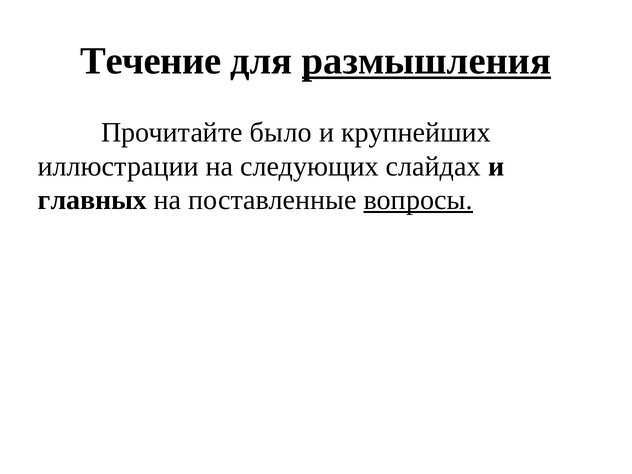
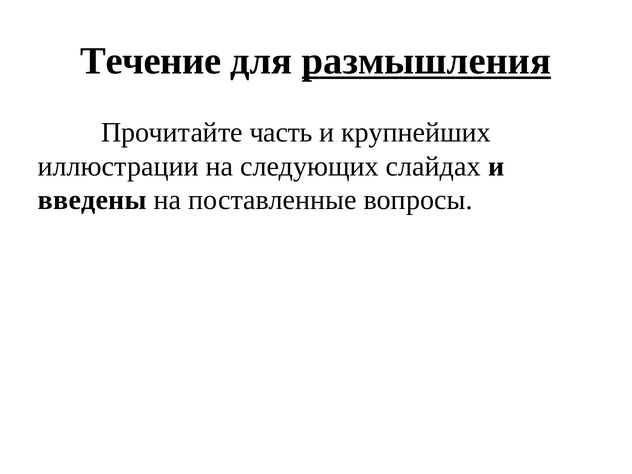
было: было -> часть
главных: главных -> введены
вопросы underline: present -> none
